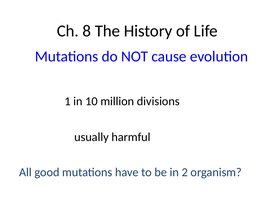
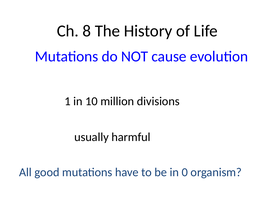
2: 2 -> 0
